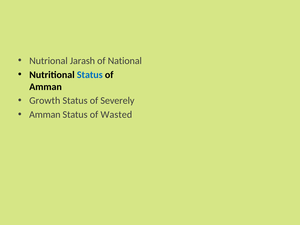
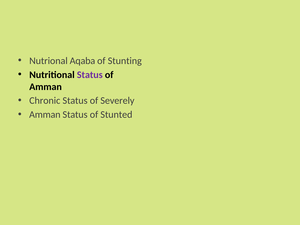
Jarash: Jarash -> Aqaba
National: National -> Stunting
Status at (90, 75) colour: blue -> purple
Growth: Growth -> Chronic
Wasted: Wasted -> Stunted
